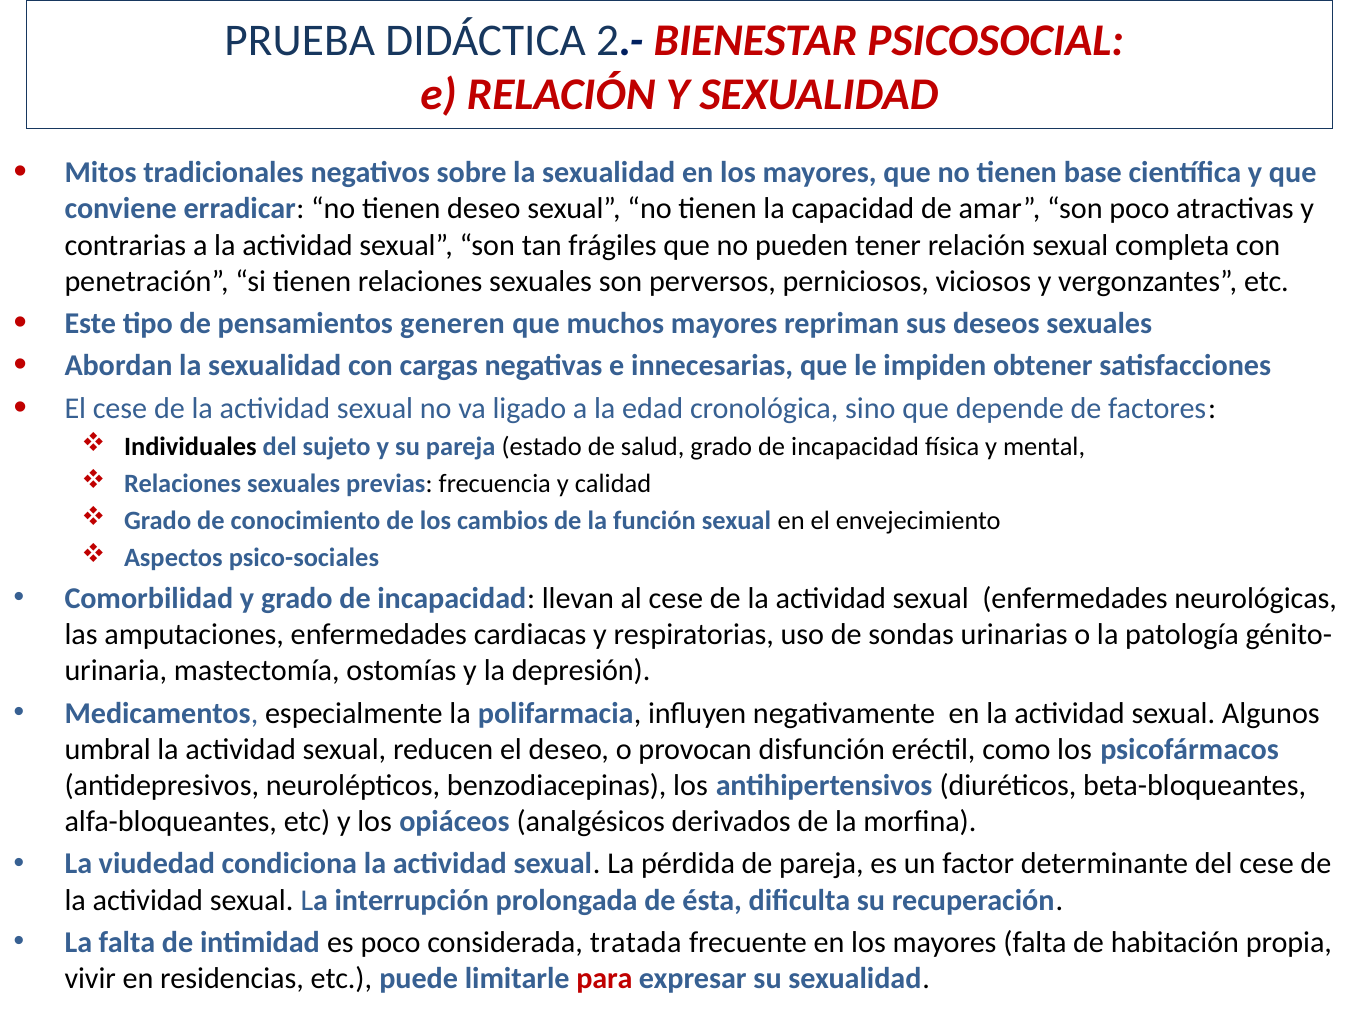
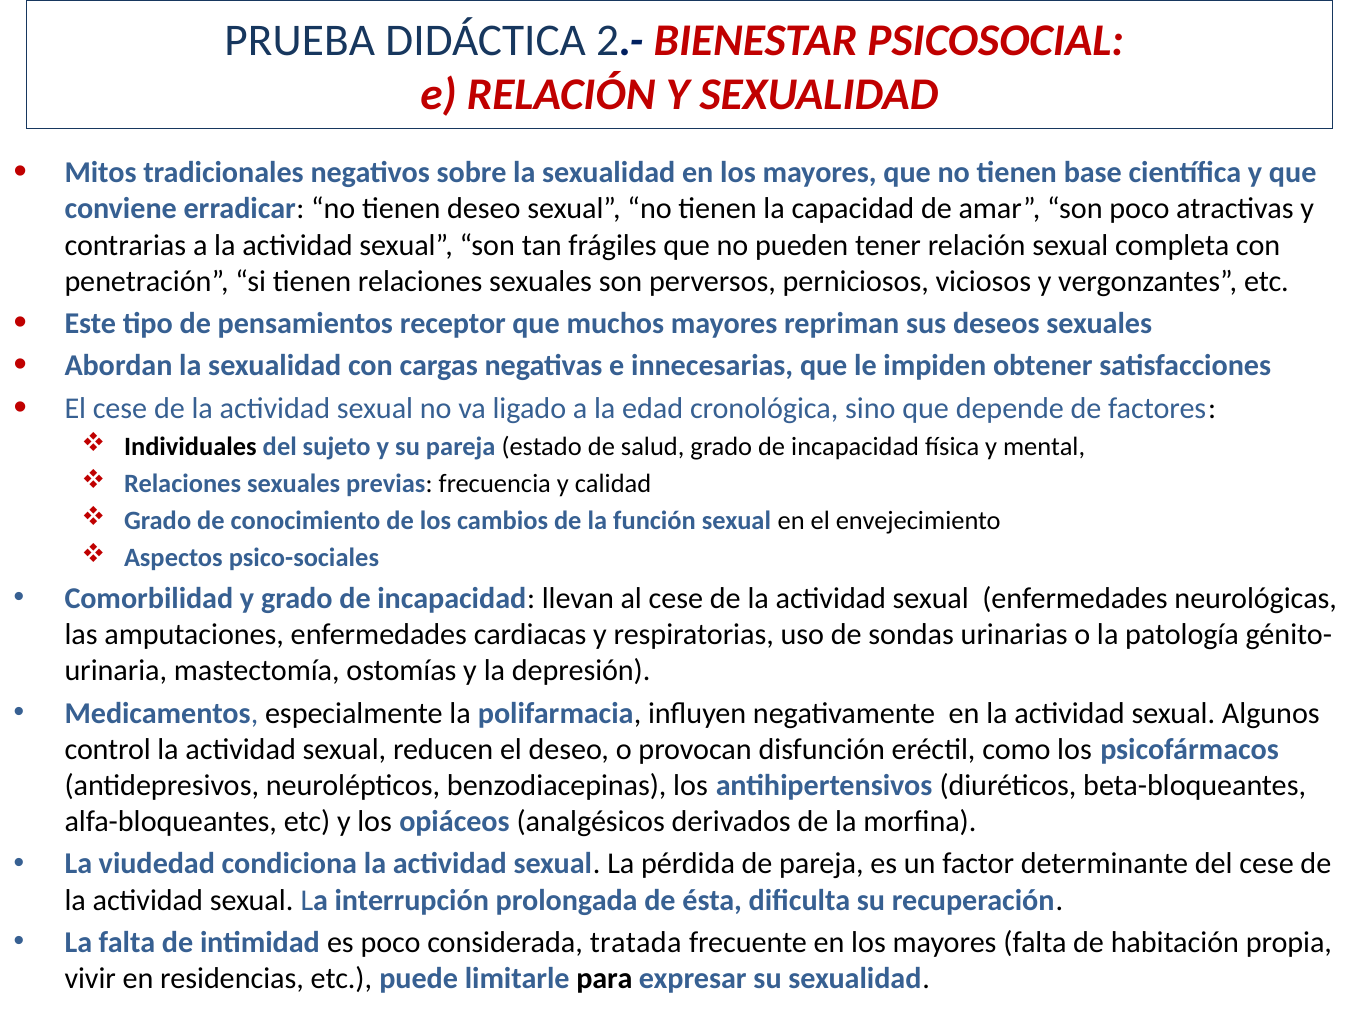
generen: generen -> receptor
umbral: umbral -> control
para colour: red -> black
